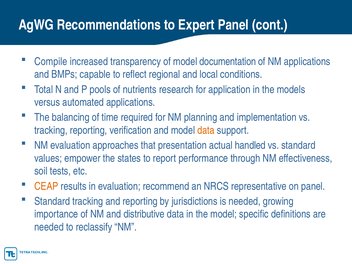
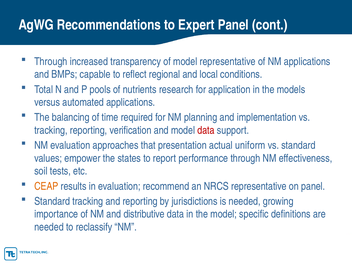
Compile at (51, 62): Compile -> Through
model documentation: documentation -> representative
data at (206, 130) colour: orange -> red
handled: handled -> uniform
